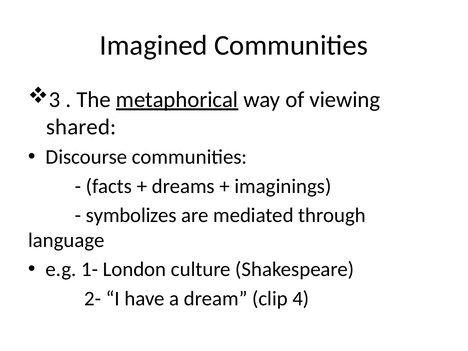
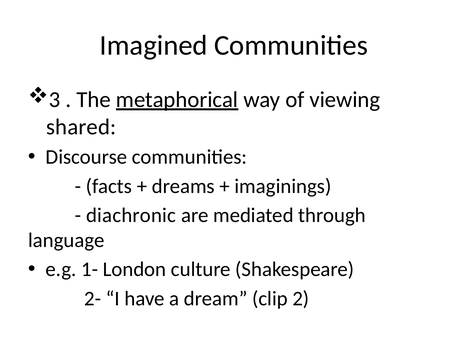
symbolizes: symbolizes -> diachronic
4: 4 -> 2
